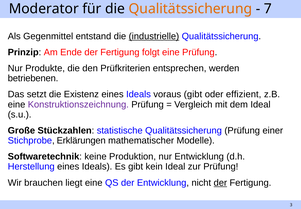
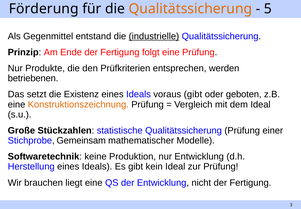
Moderator: Moderator -> Förderung
7: 7 -> 5
effizient: effizient -> geboten
Konstruktionszeichnung colour: purple -> orange
Erklärungen: Erklärungen -> Gemeinsam
der at (220, 182) underline: present -> none
